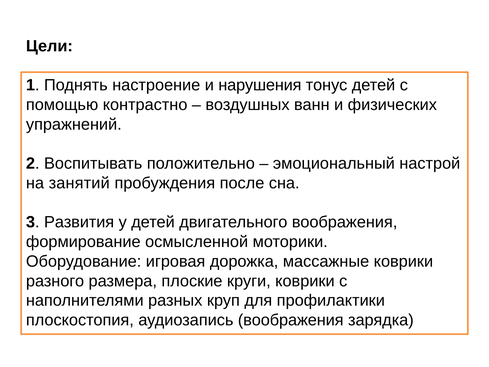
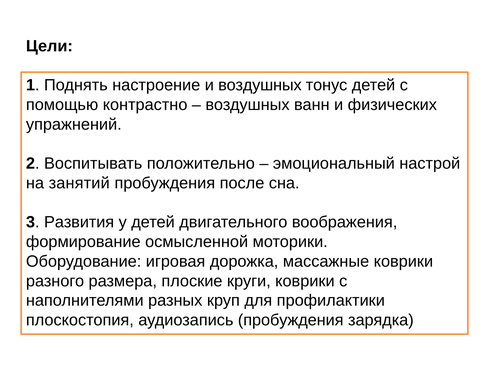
и нарушения: нарушения -> воздушных
аудиозапись воображения: воображения -> пробуждения
